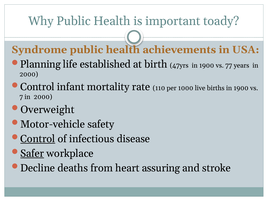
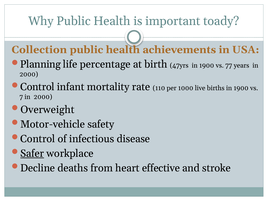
Syndrome: Syndrome -> Collection
established: established -> percentage
Control at (38, 139) underline: present -> none
assuring: assuring -> effective
